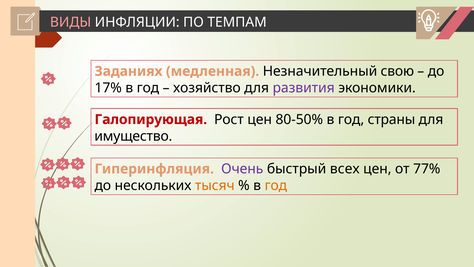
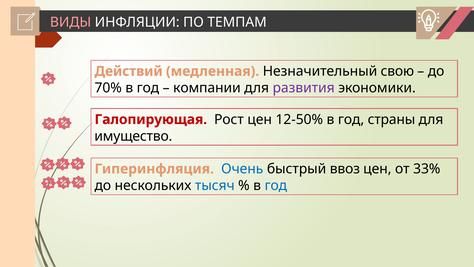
Заданиях: Заданиях -> Действий
17%: 17% -> 70%
хозяйство: хозяйство -> компании
80-50%: 80-50% -> 12-50%
Очень colour: purple -> blue
всех: всех -> ввоз
77%: 77% -> 33%
тысяч colour: orange -> blue
год at (276, 185) colour: orange -> blue
